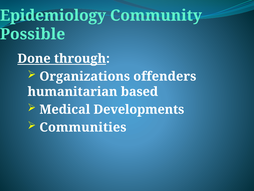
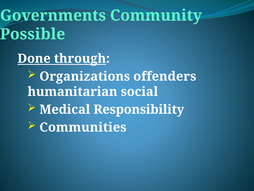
Epidemiology: Epidemiology -> Governments
based: based -> social
Developments: Developments -> Responsibility
